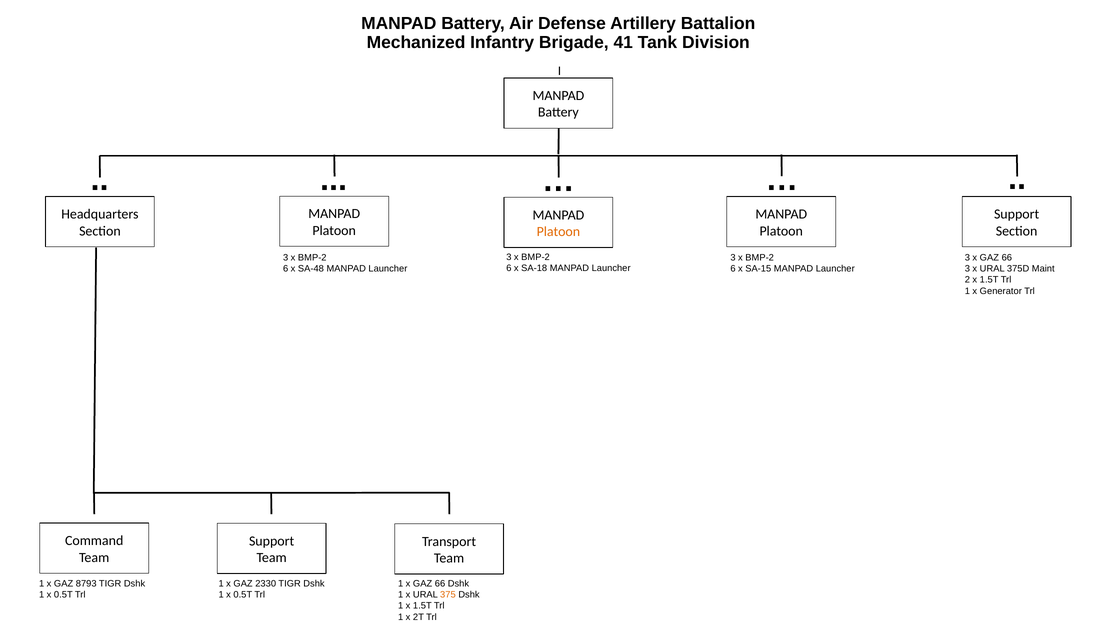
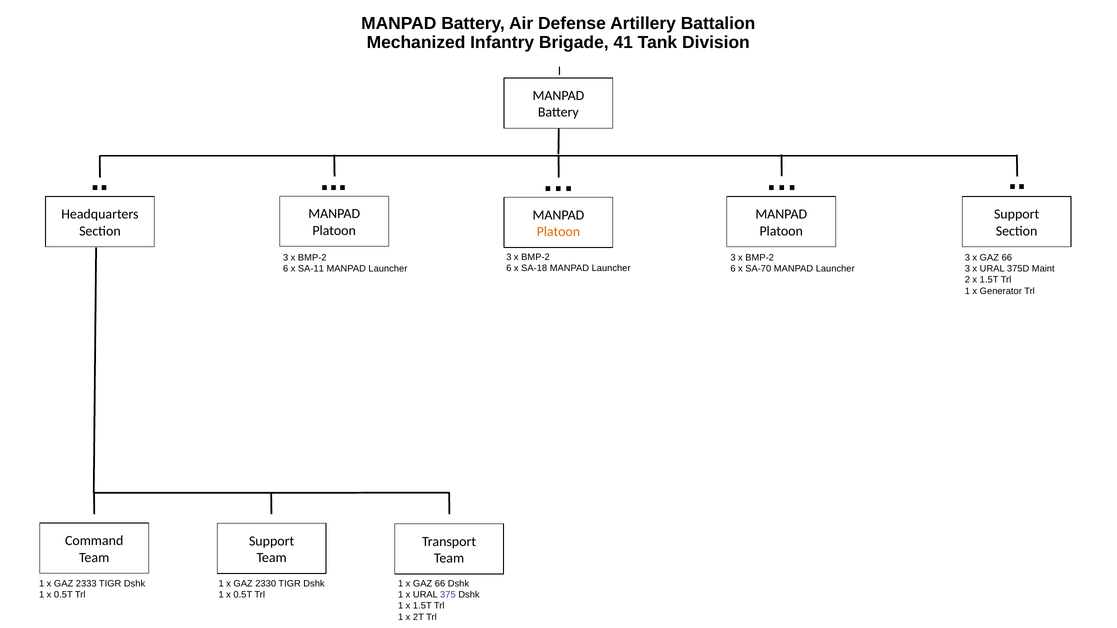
SA-48: SA-48 -> SA-11
SA-15: SA-15 -> SA-70
8793: 8793 -> 2333
375 colour: orange -> purple
